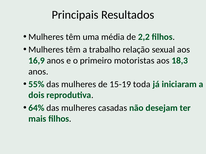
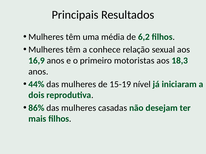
2,2: 2,2 -> 6,2
trabalho: trabalho -> conhece
55%: 55% -> 44%
toda: toda -> nível
64%: 64% -> 86%
